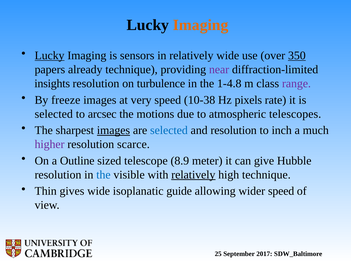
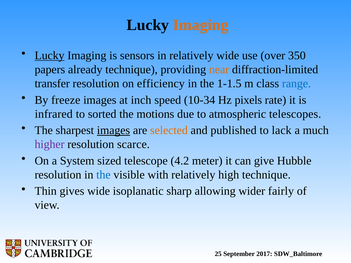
350 underline: present -> none
near colour: purple -> orange
insights: insights -> transfer
turbulence: turbulence -> efficiency
1-4.8: 1-4.8 -> 1-1.5
range colour: purple -> blue
very: very -> inch
10-38: 10-38 -> 10-34
selected at (54, 114): selected -> infrared
arcsec: arcsec -> sorted
selected at (169, 130) colour: blue -> orange
and resolution: resolution -> published
inch: inch -> lack
Outline: Outline -> System
8.9: 8.9 -> 4.2
relatively at (193, 175) underline: present -> none
guide: guide -> sharp
wider speed: speed -> fairly
